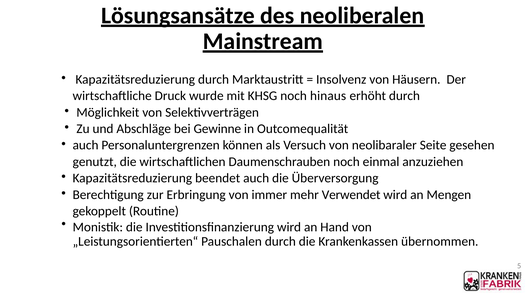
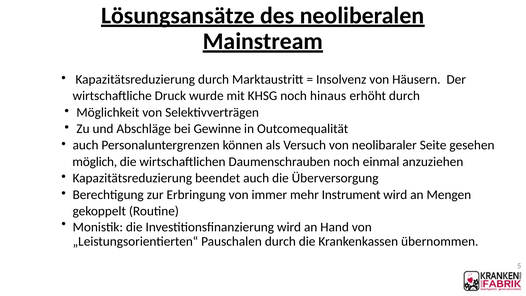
genutzt: genutzt -> möglich
Verwendet: Verwendet -> Instrument
